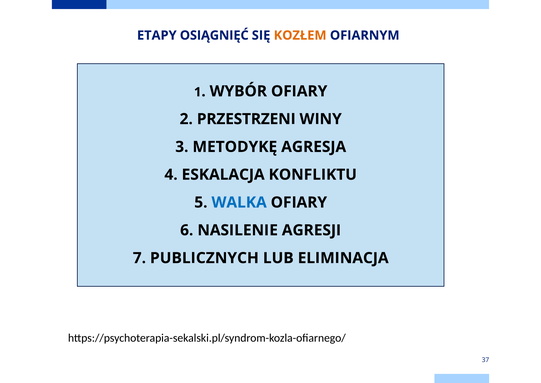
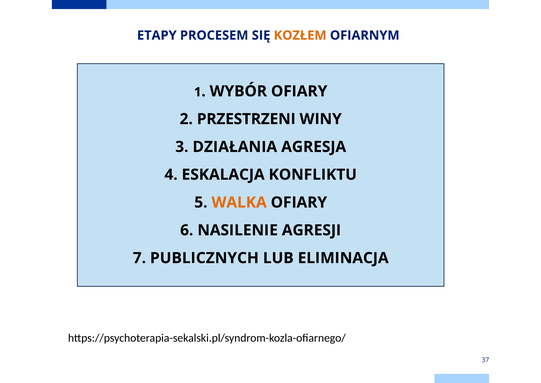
OSIĄGNIĘĆ: OSIĄGNIĘĆ -> PROCESEM
METODYKĘ: METODYKĘ -> DZIAŁANIA
WALKA colour: blue -> orange
